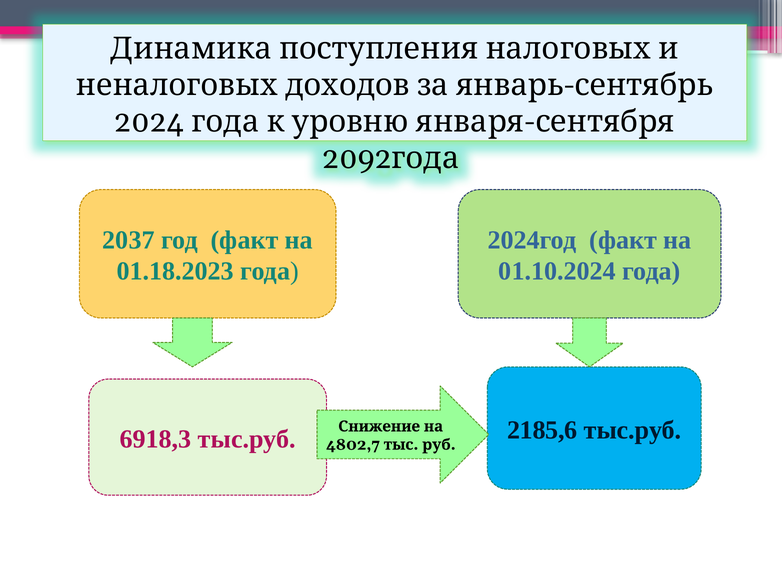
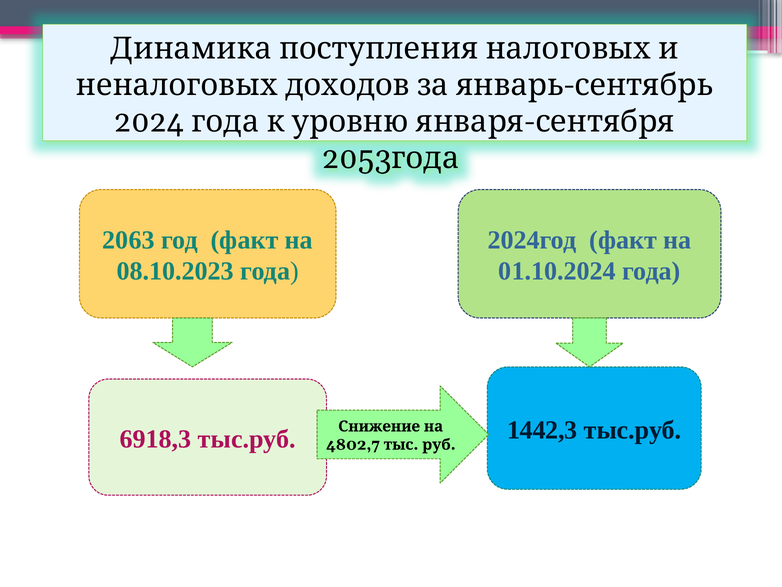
2092: 2092 -> 2053
2037: 2037 -> 2063
01.18.2023: 01.18.2023 -> 08.10.2023
2185,6: 2185,6 -> 1442,3
